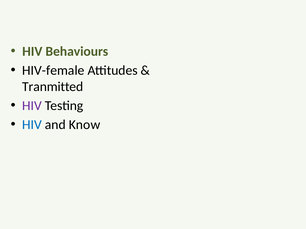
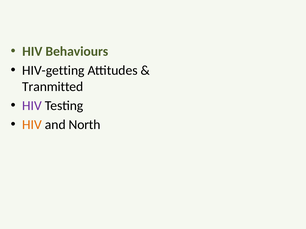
HIV-female: HIV-female -> HIV-getting
HIV at (32, 125) colour: blue -> orange
Know: Know -> North
